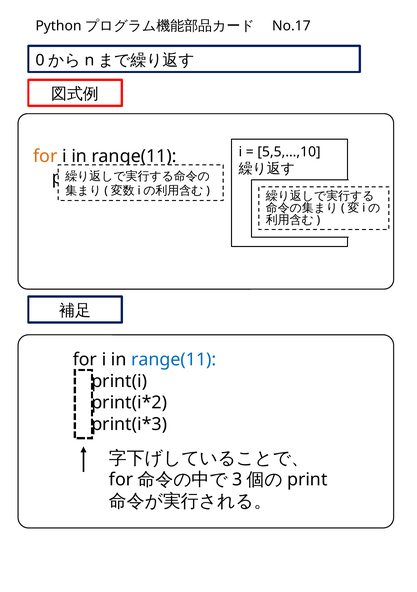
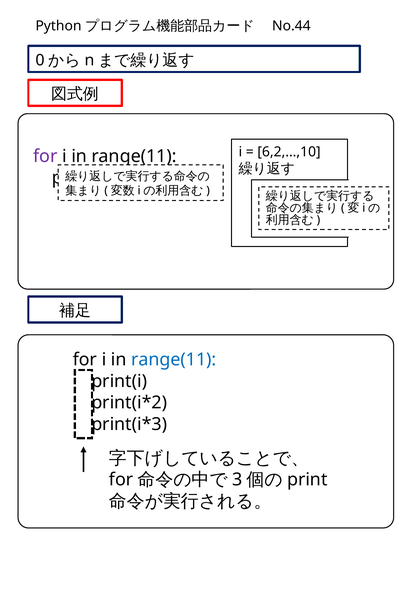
No.17: No.17 -> No.44
5,5,…,10: 5,5,…,10 -> 6,2,…,10
for at (45, 156) colour: orange -> purple
